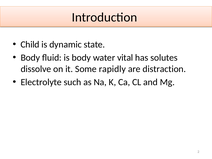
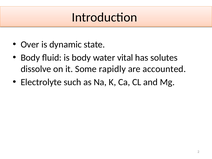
Child: Child -> Over
distraction: distraction -> accounted
